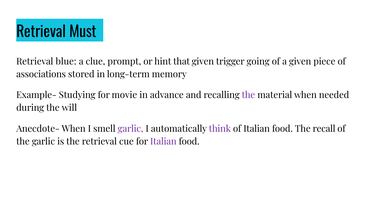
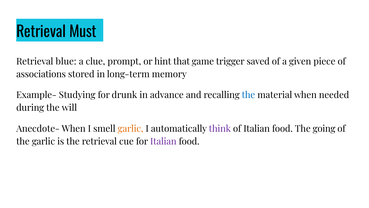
that given: given -> game
going: going -> saved
movie: movie -> drunk
the at (248, 95) colour: purple -> blue
garlic at (131, 129) colour: purple -> orange
recall: recall -> going
